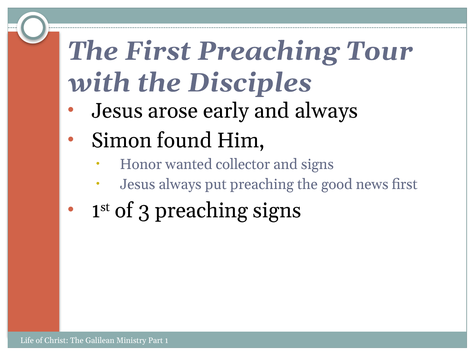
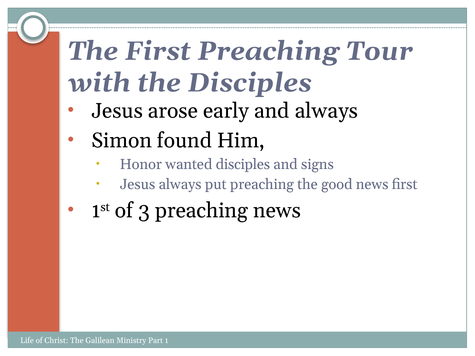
wanted collector: collector -> disciples
preaching signs: signs -> news
